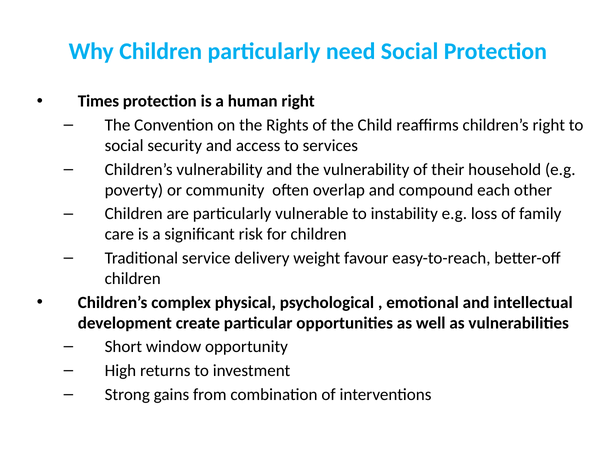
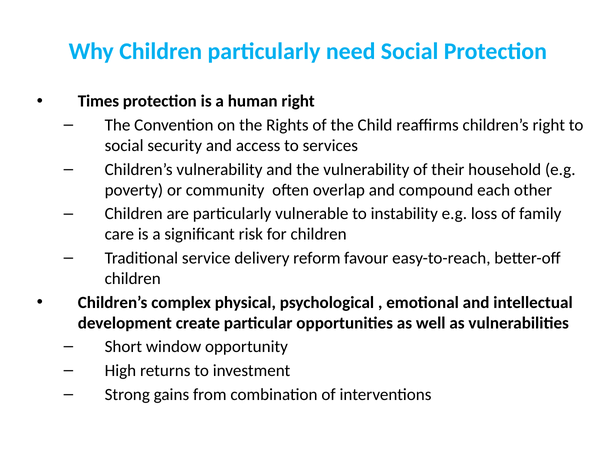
weight: weight -> reform
